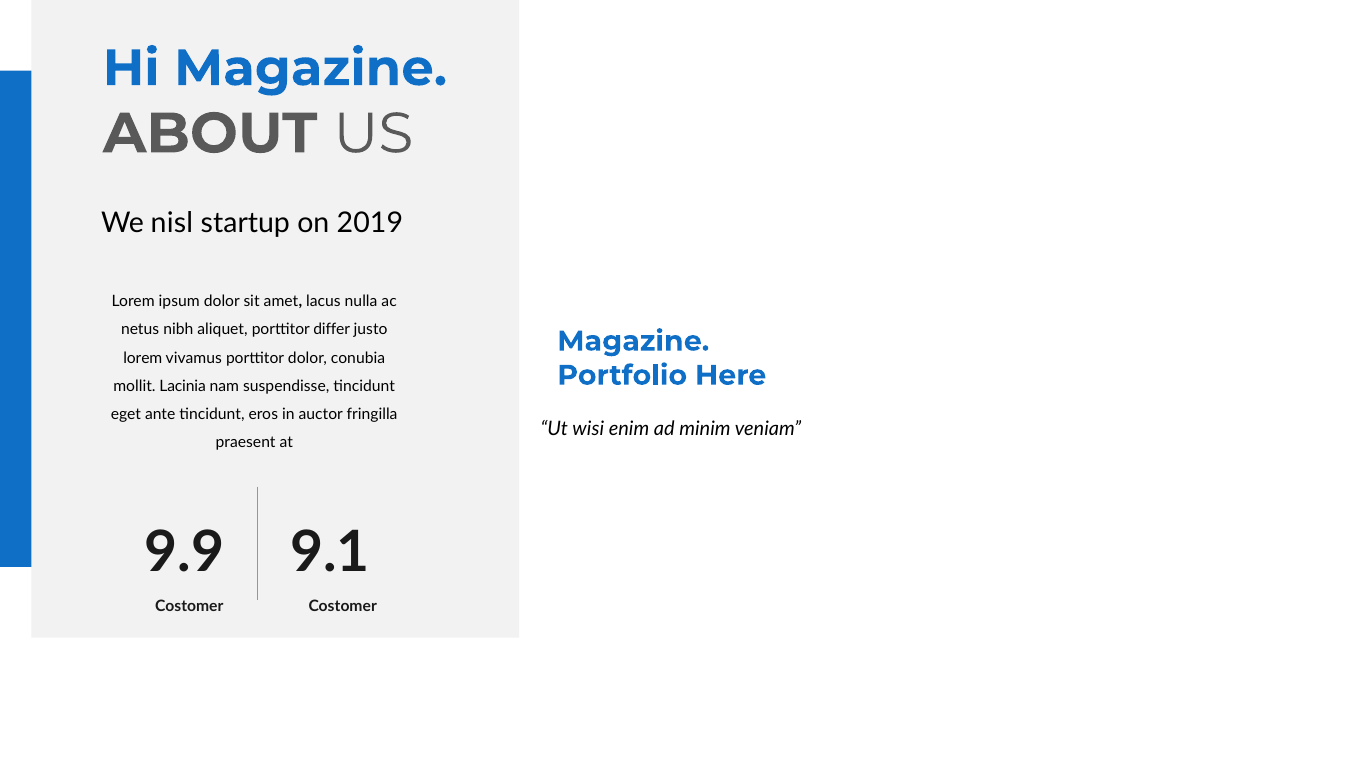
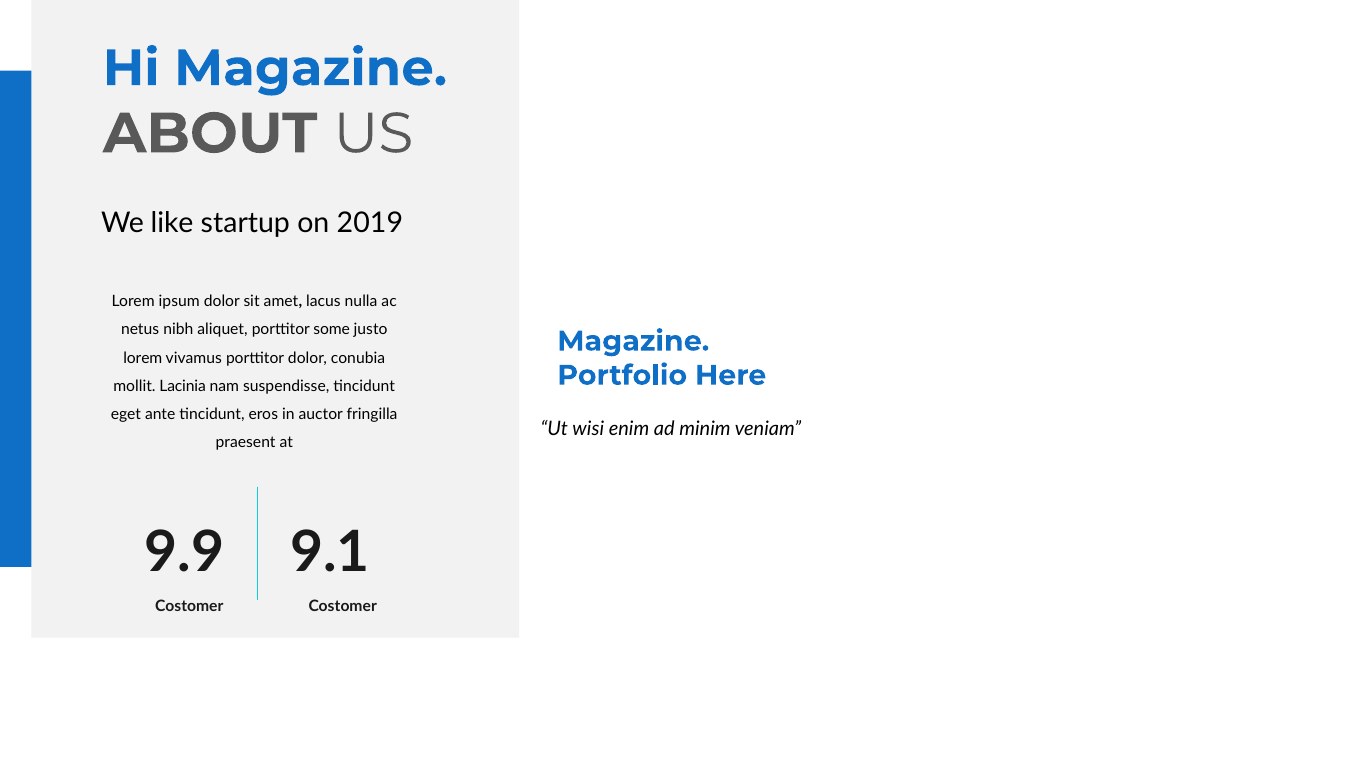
nisl: nisl -> like
differ: differ -> some
